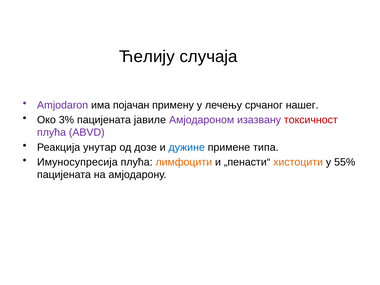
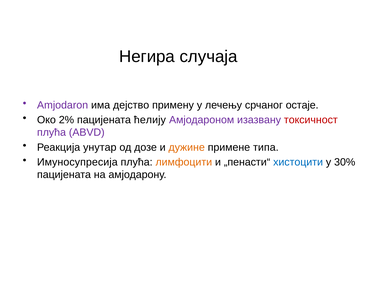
Ћелију: Ћелију -> Негира
појачан: појачан -> дејство
нашег: нашег -> остаје
3%: 3% -> 2%
јавиле: јавиле -> ћелију
дужине colour: blue -> orange
хистоцити colour: orange -> blue
55%: 55% -> 30%
